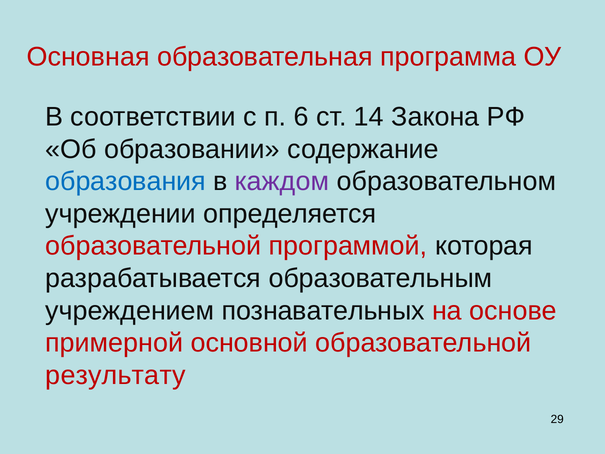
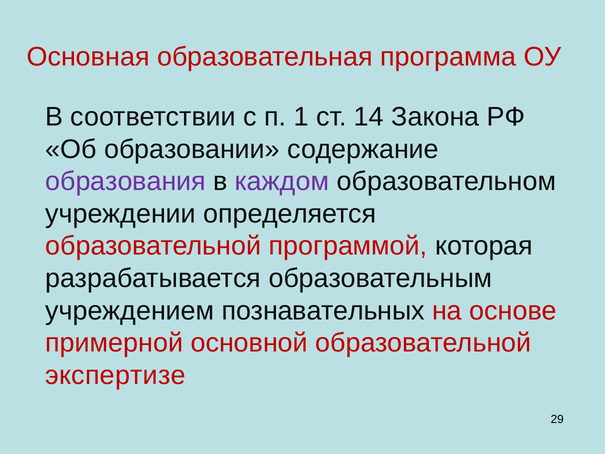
6: 6 -> 1
образования colour: blue -> purple
результату: результату -> экспертизе
